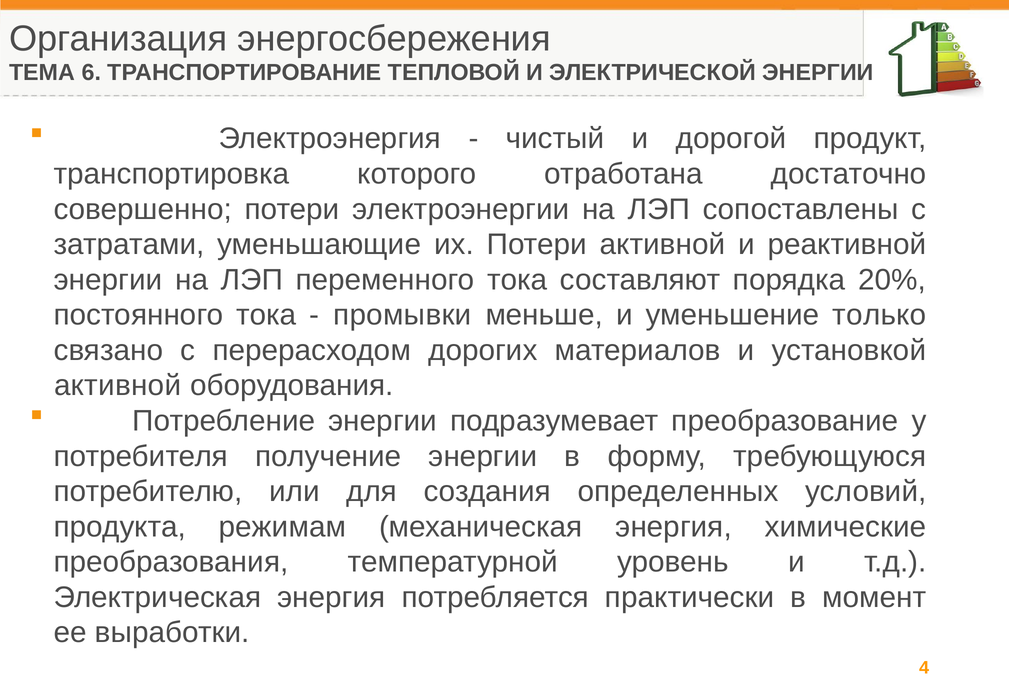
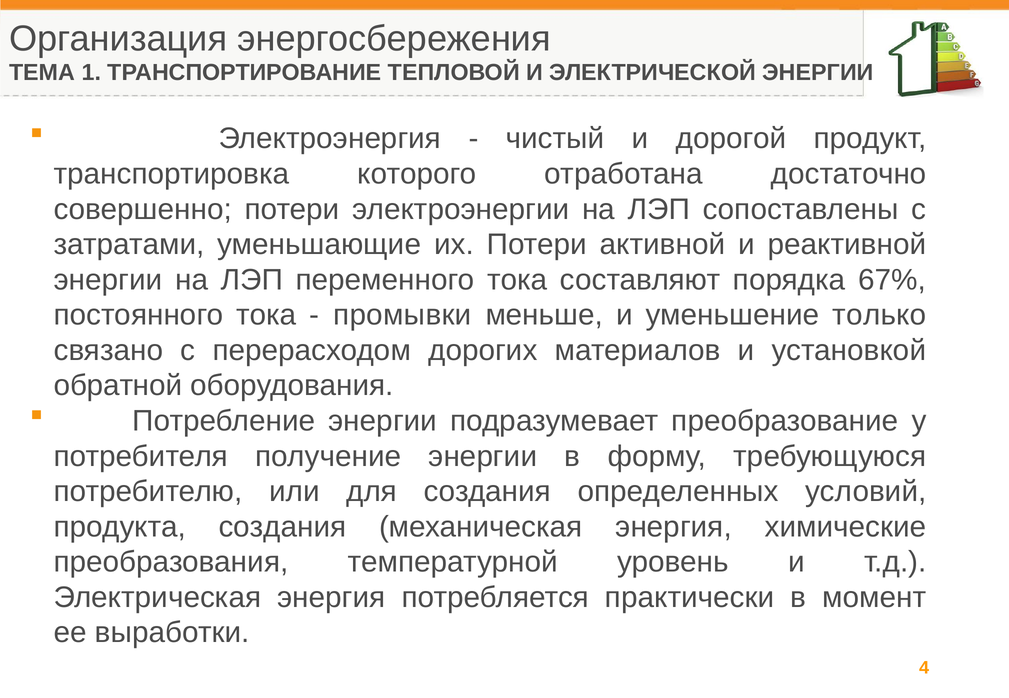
6: 6 -> 1
20%: 20% -> 67%
активной at (118, 386): активной -> обратной
продукта режимам: режимам -> создания
